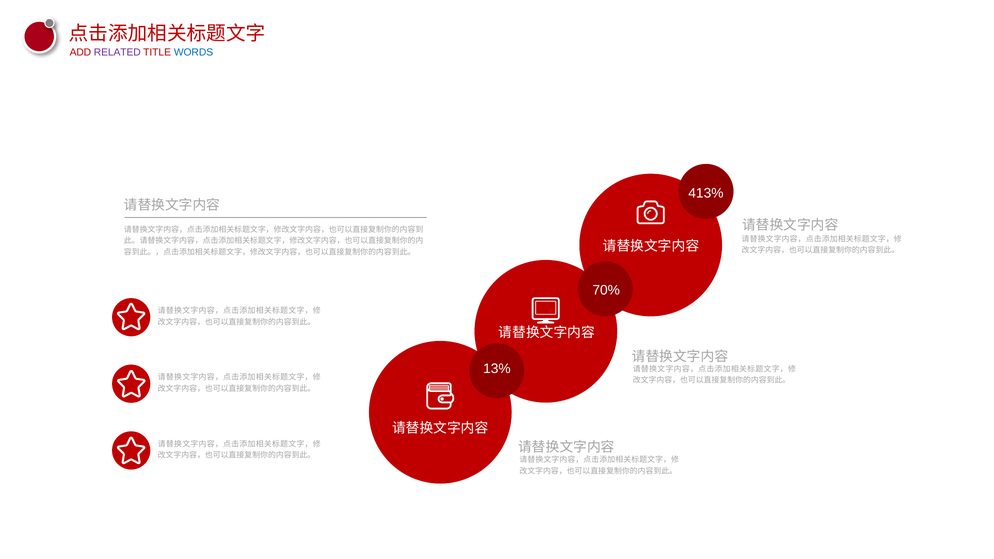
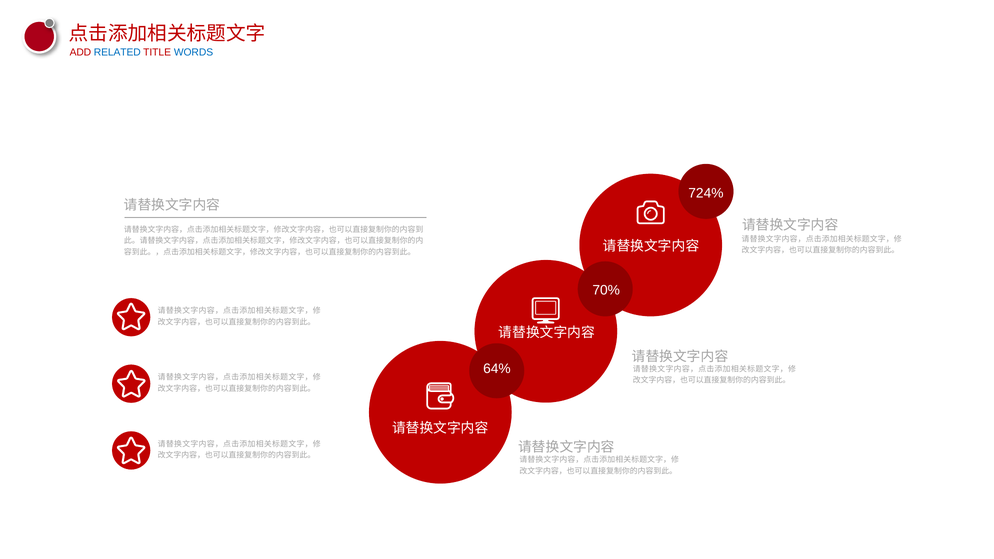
RELATED colour: purple -> blue
413%: 413% -> 724%
13%: 13% -> 64%
